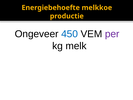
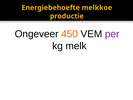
450 colour: blue -> orange
